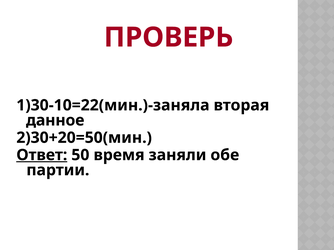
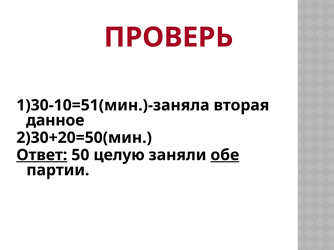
1)30-10=22(мин.)-заняла: 1)30-10=22(мин.)-заняла -> 1)30-10=51(мин.)-заняла
время: время -> целую
обе underline: none -> present
